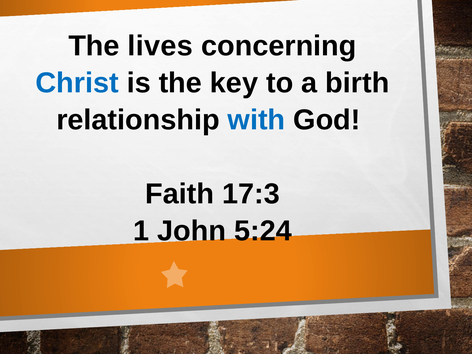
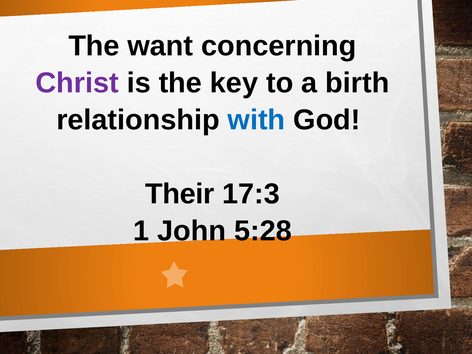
lives: lives -> want
Christ colour: blue -> purple
Faith: Faith -> Their
5:24: 5:24 -> 5:28
